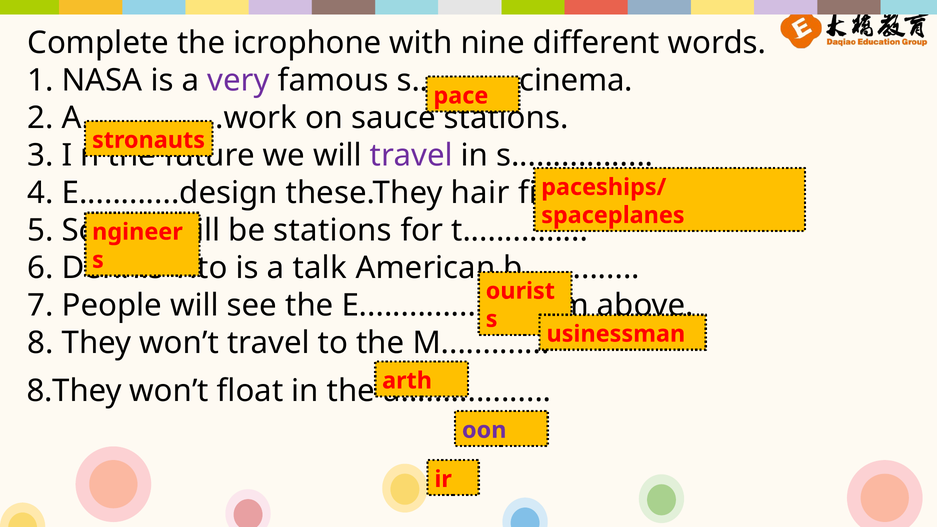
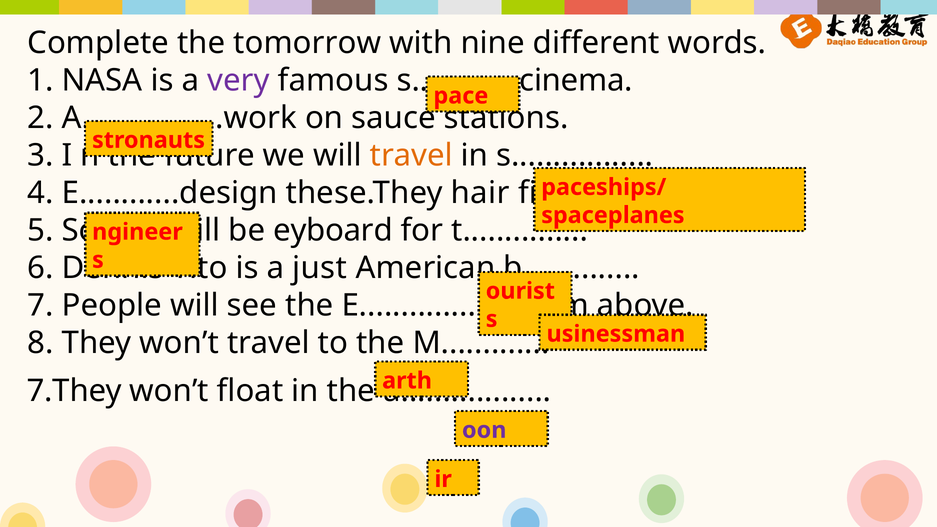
icrophone: icrophone -> tomorrow
travel at (411, 156) colour: purple -> orange
be stations: stations -> eyboard
talk: talk -> just
8.They: 8.They -> 7.They
